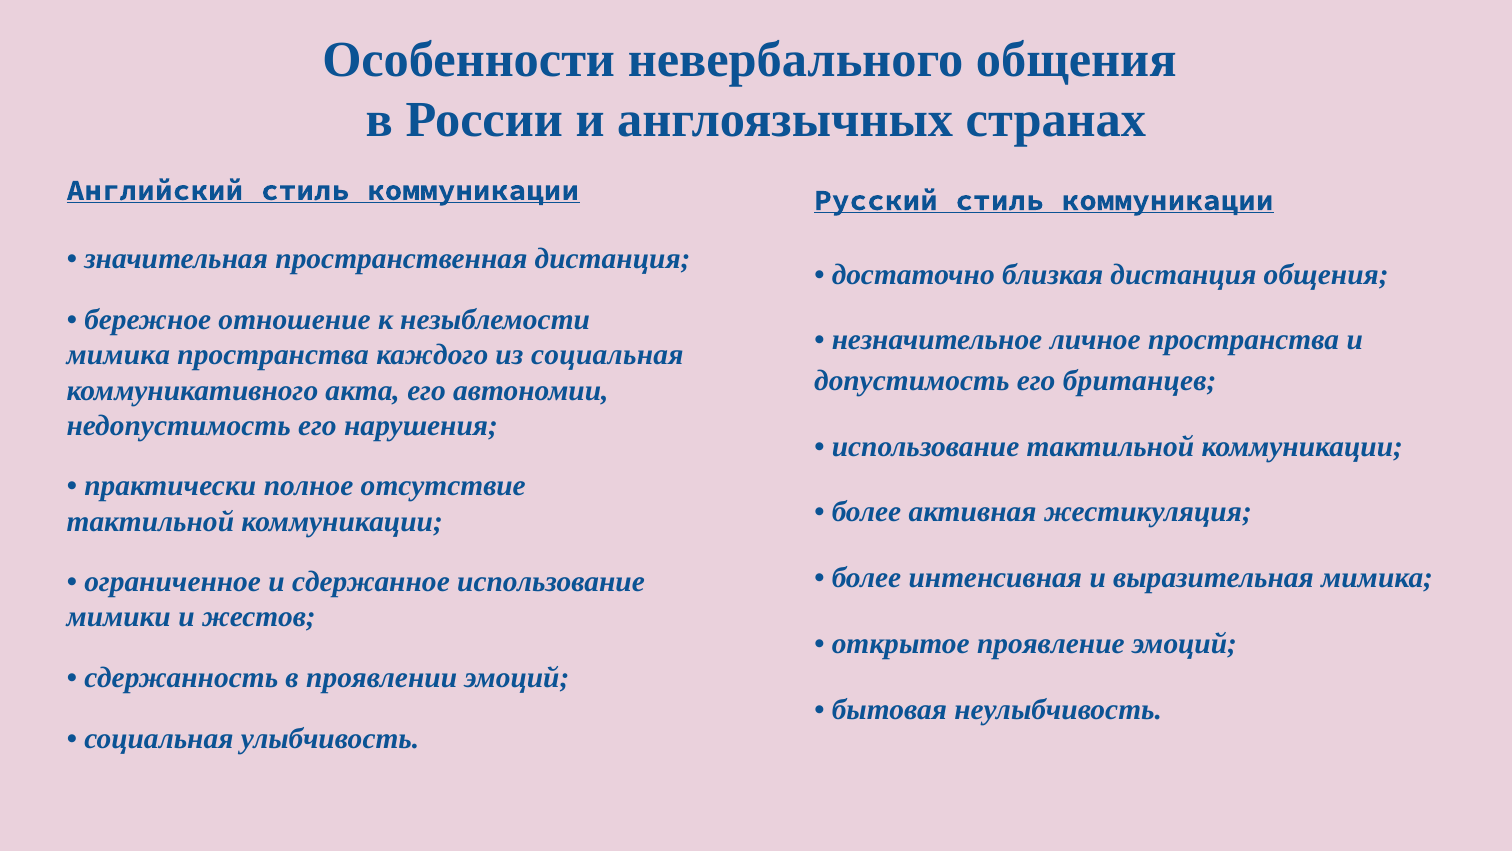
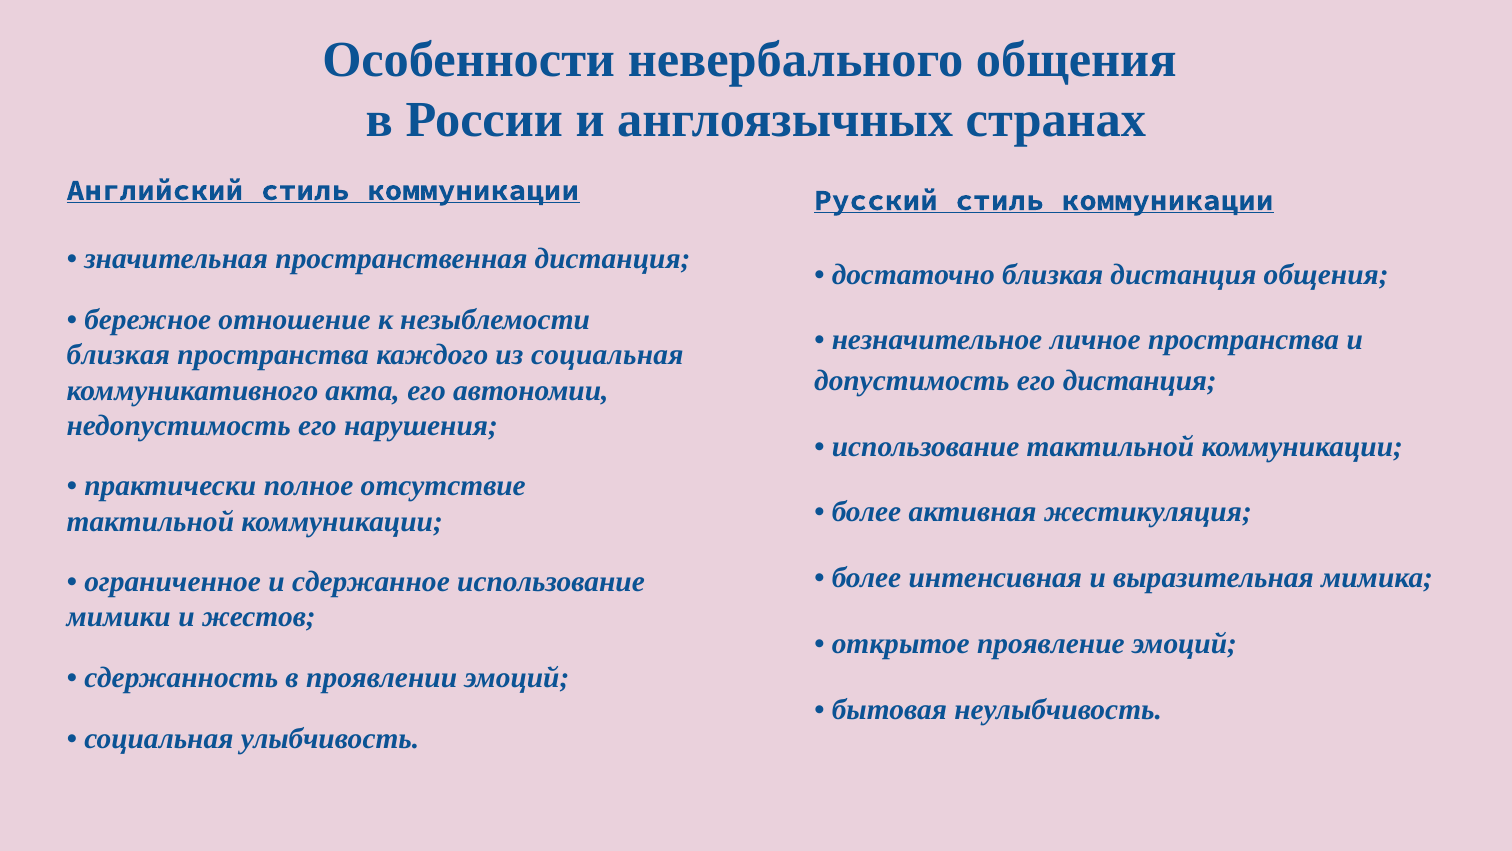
мимика at (118, 355): мимика -> близкая
его британцев: британцев -> дистанция
